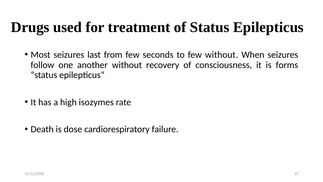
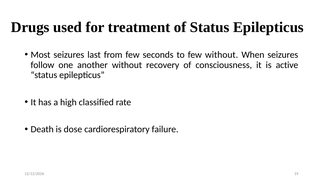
forms: forms -> active
isozymes: isozymes -> classified
